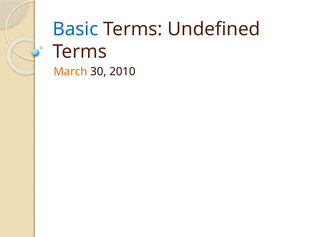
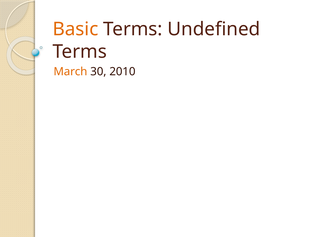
Basic colour: blue -> orange
